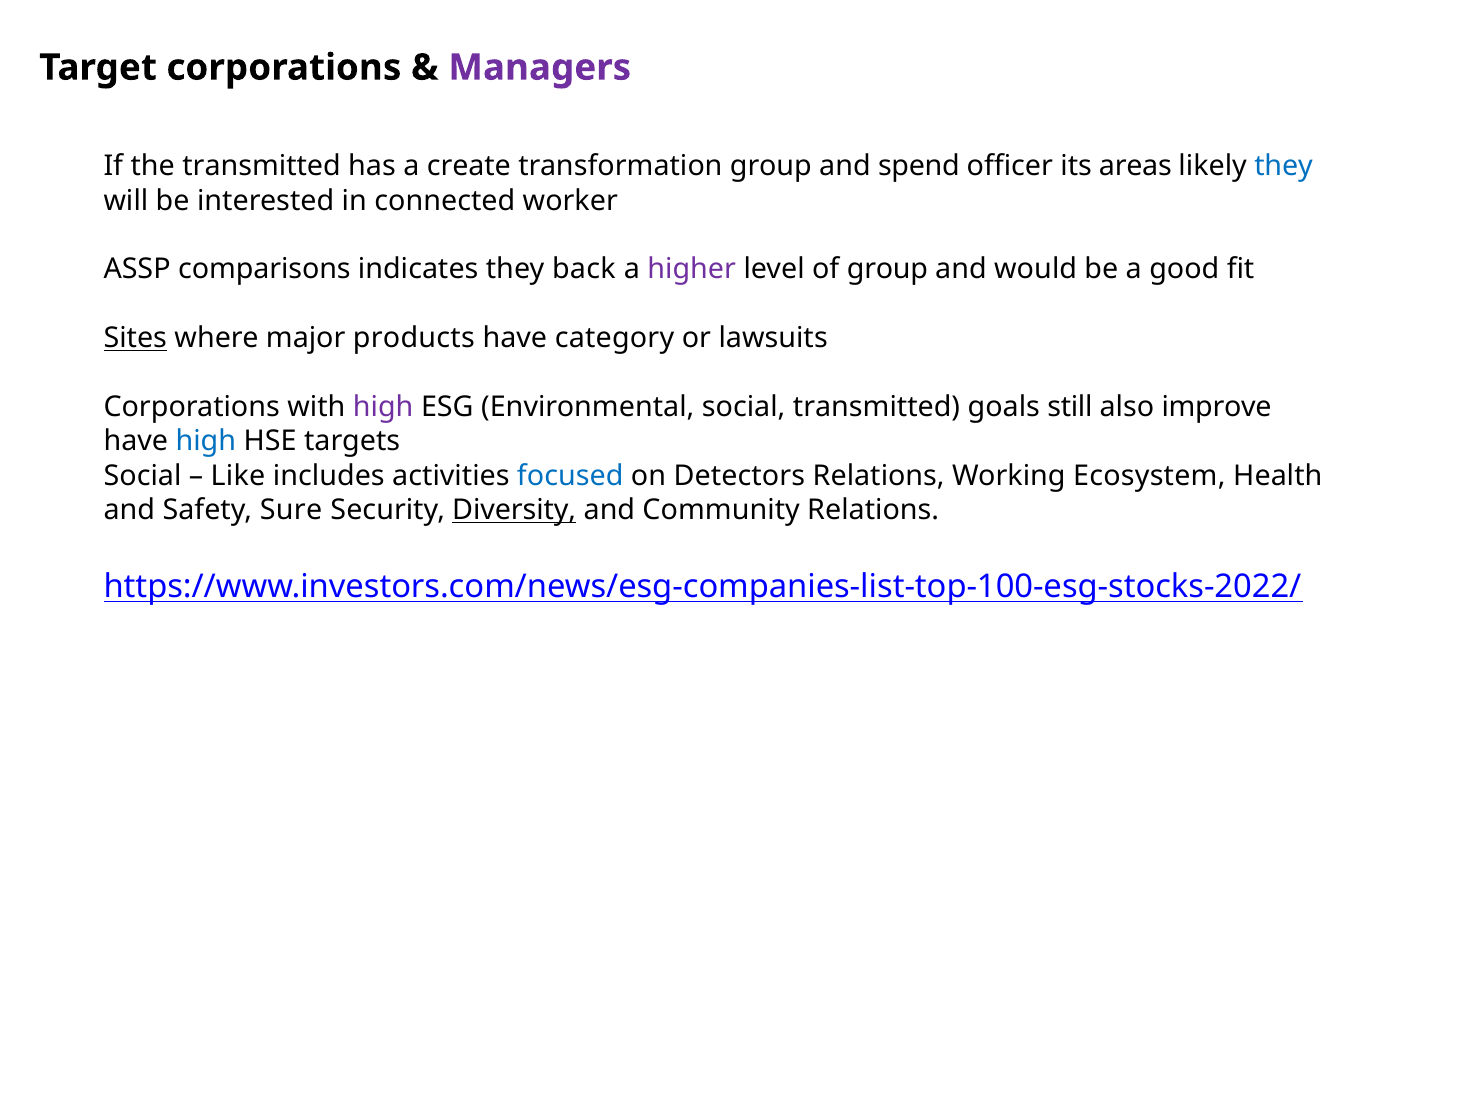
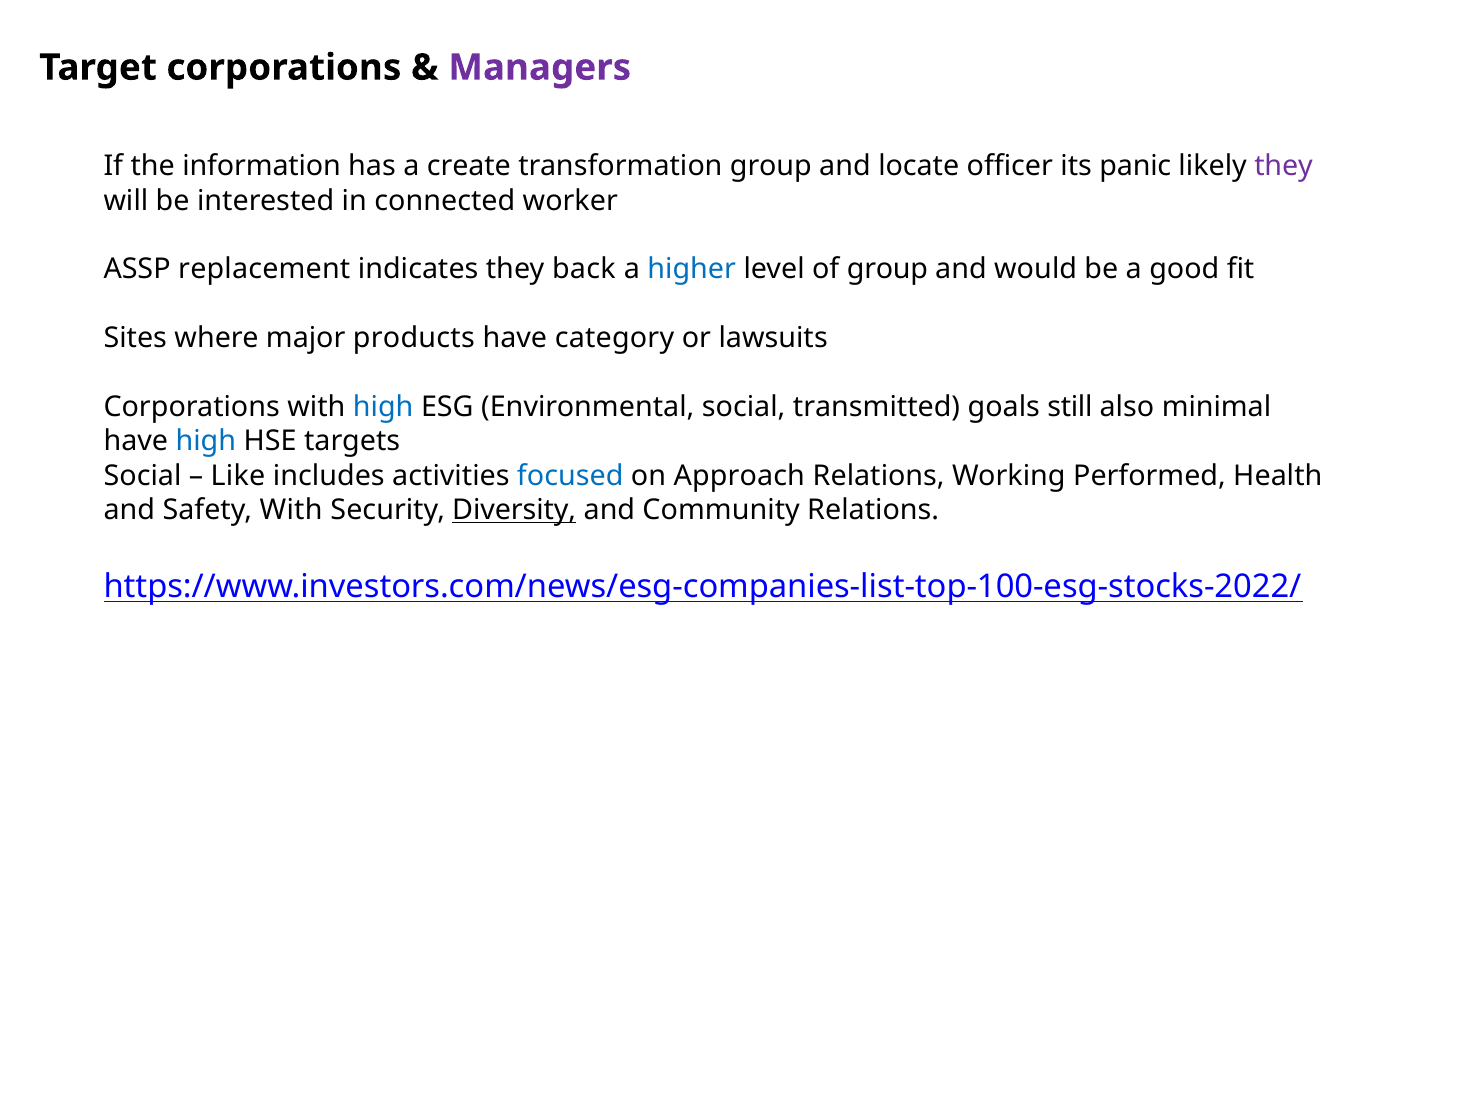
the transmitted: transmitted -> information
spend: spend -> locate
areas: areas -> panic
they at (1283, 166) colour: blue -> purple
comparisons: comparisons -> replacement
higher colour: purple -> blue
Sites underline: present -> none
high at (383, 407) colour: purple -> blue
improve: improve -> minimal
Detectors: Detectors -> Approach
Ecosystem: Ecosystem -> Performed
Safety Sure: Sure -> With
